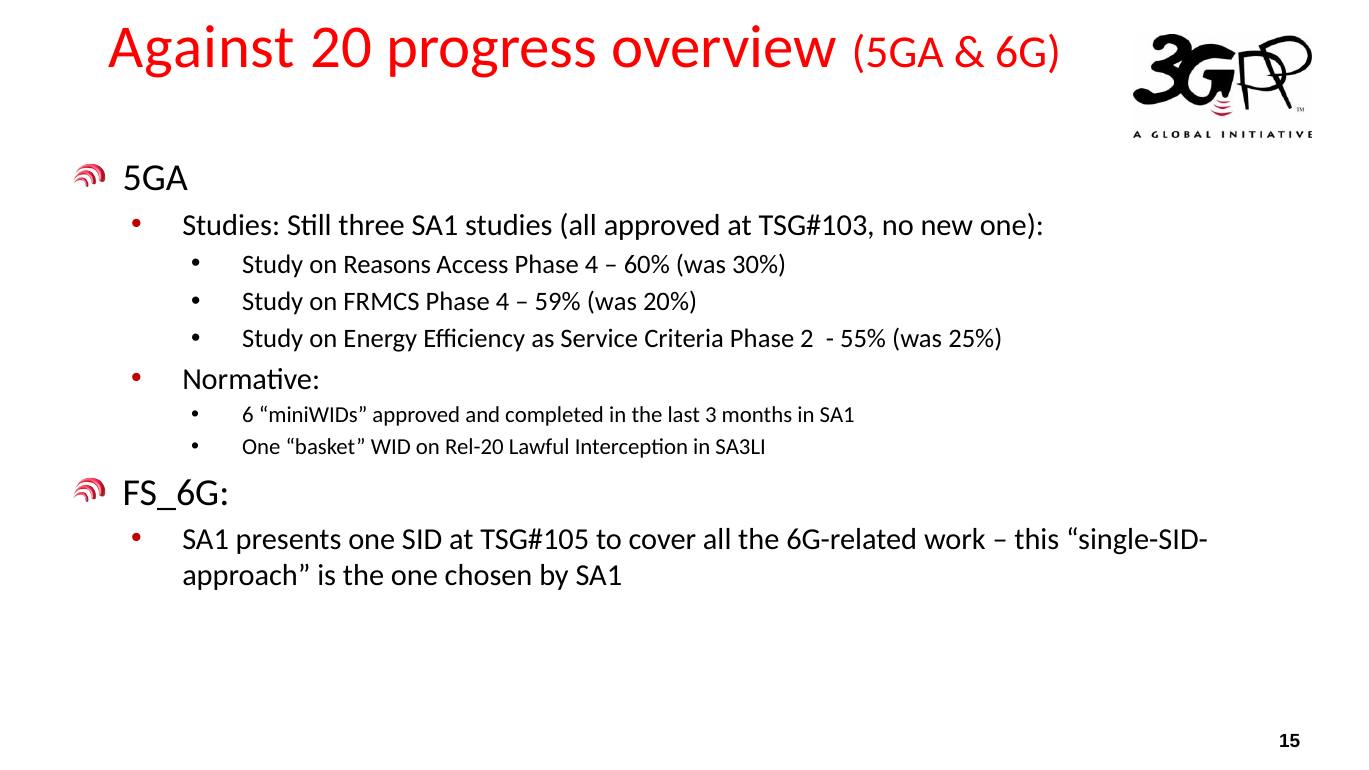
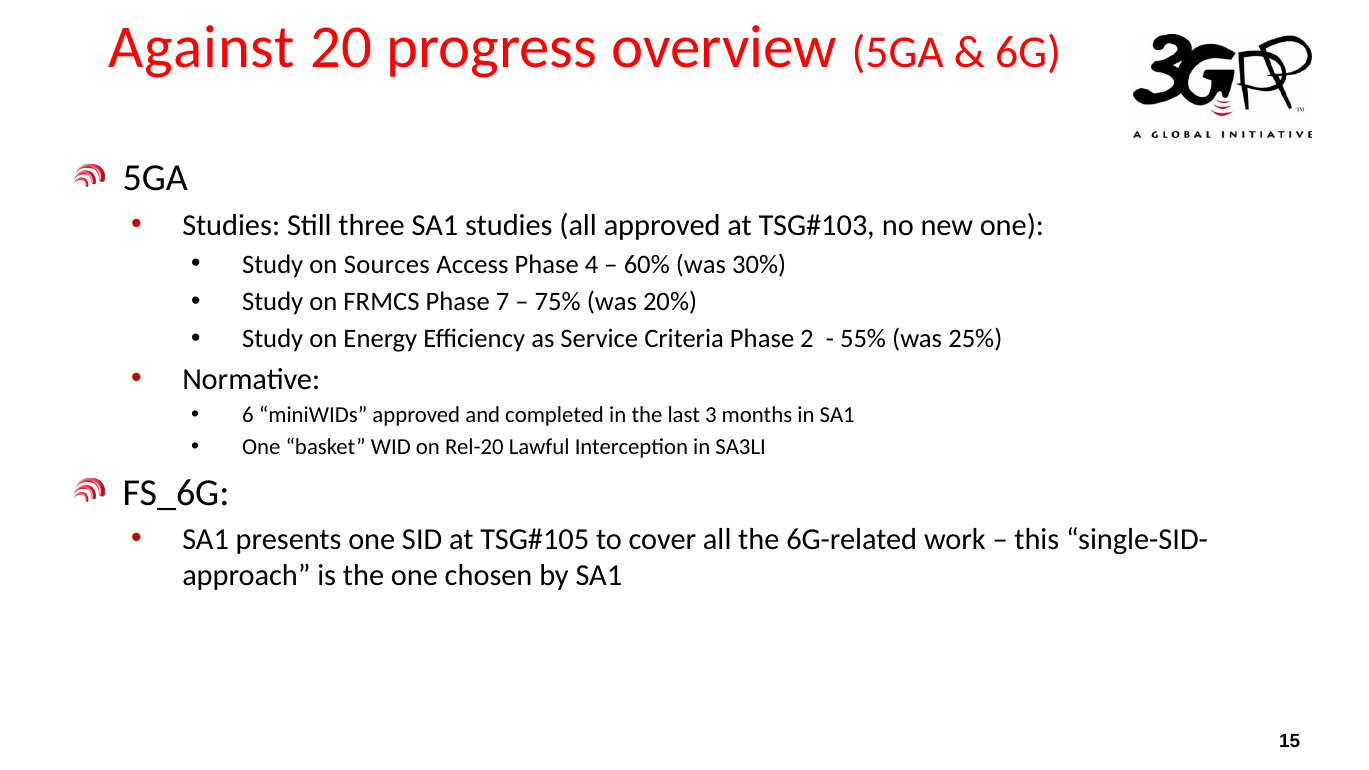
Reasons: Reasons -> Sources
FRMCS Phase 4: 4 -> 7
59%: 59% -> 75%
